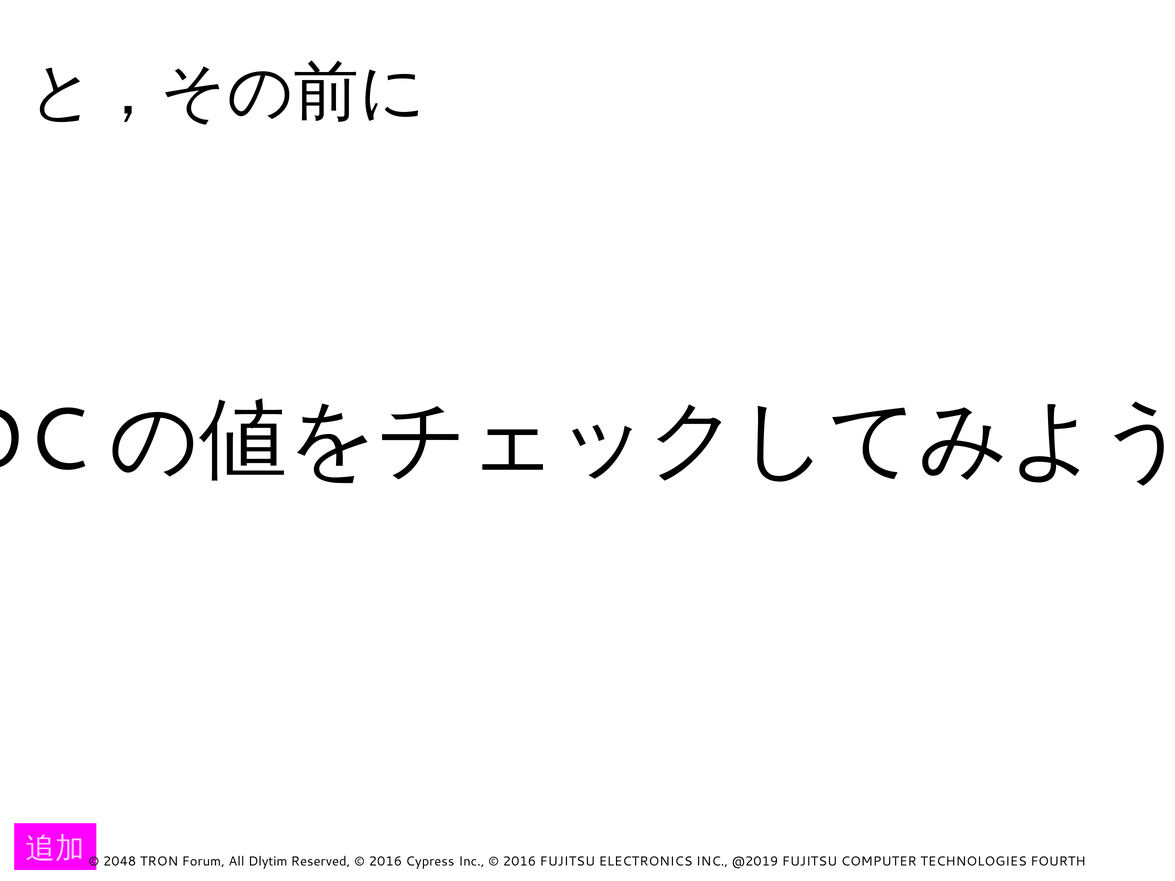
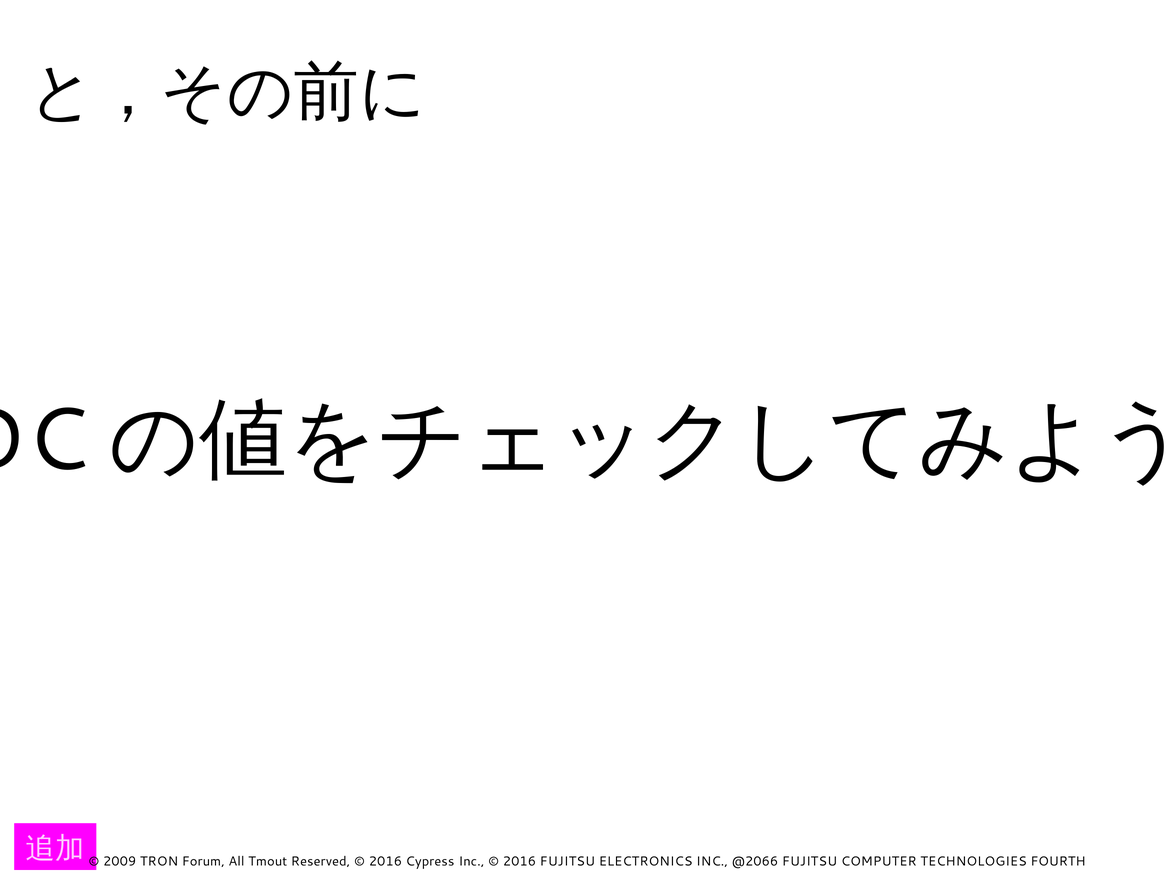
2048: 2048 -> 2009
Dlytim: Dlytim -> Tmout
@2019: @2019 -> @2066
